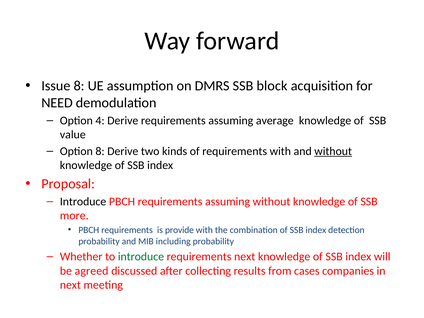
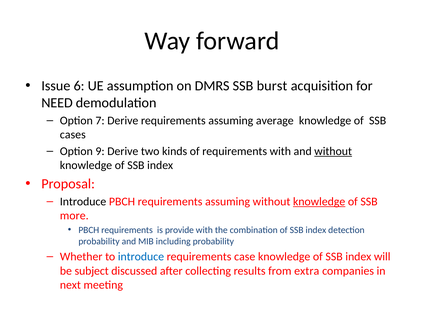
Issue 8: 8 -> 6
block: block -> burst
4: 4 -> 7
value: value -> cases
Option 8: 8 -> 9
knowledge at (319, 202) underline: none -> present
introduce at (141, 257) colour: green -> blue
requirements next: next -> case
agreed: agreed -> subject
cases: cases -> extra
